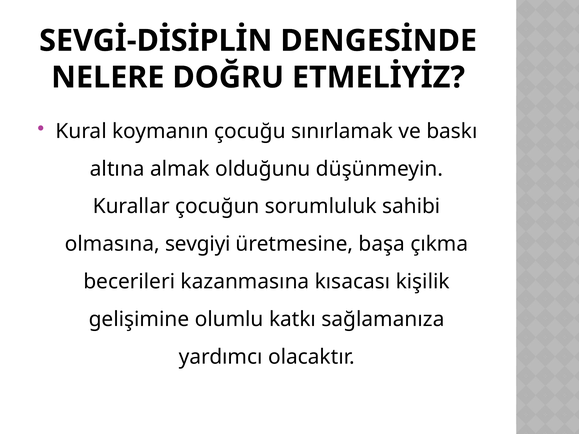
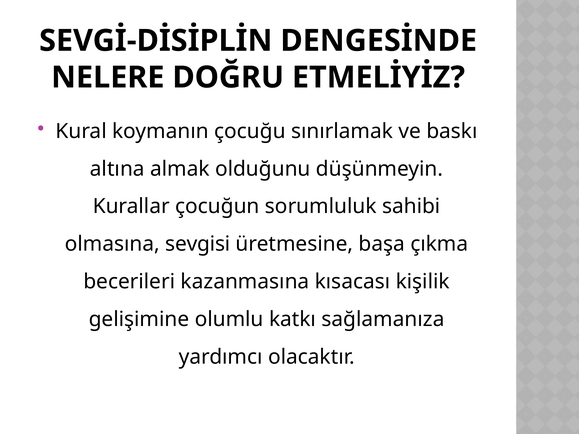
sevgiyi: sevgiyi -> sevgisi
